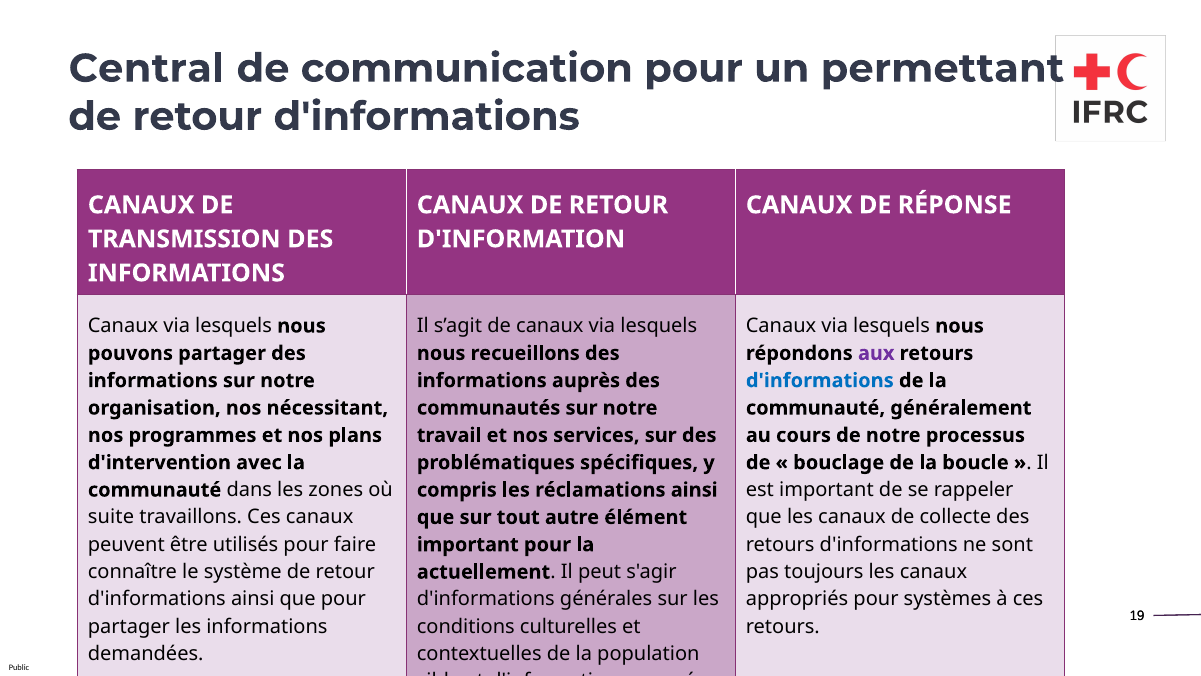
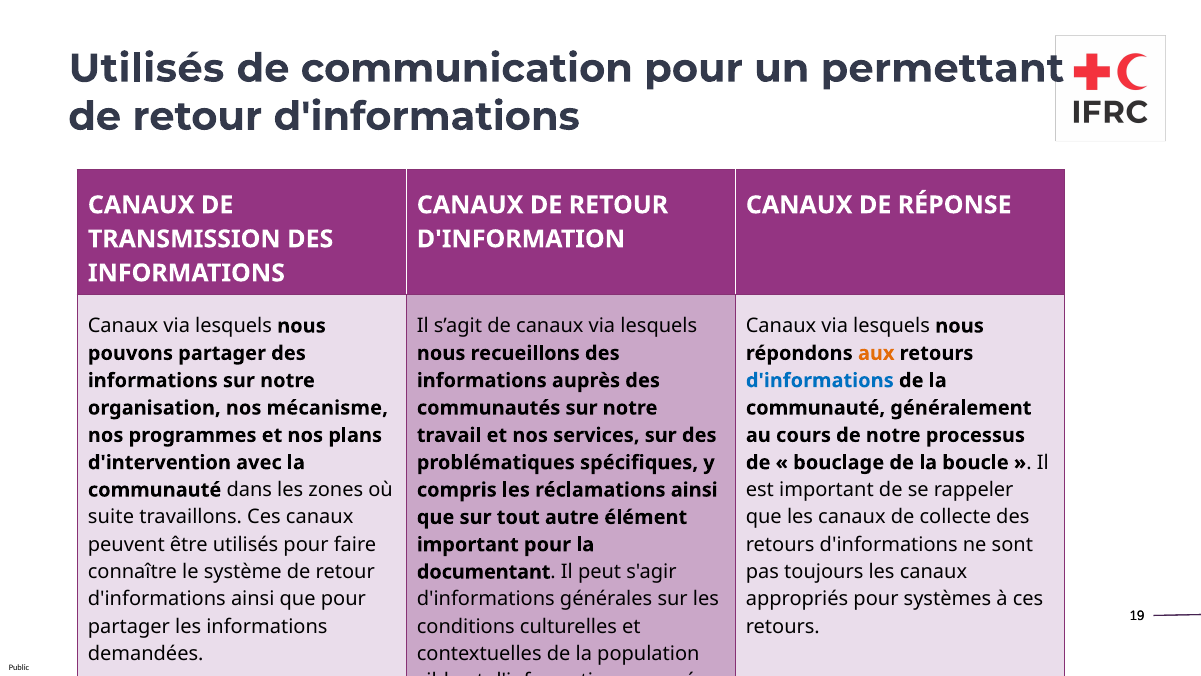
Central at (147, 68): Central -> Utilisés
aux colour: purple -> orange
nécessitant: nécessitant -> mécanisme
actuellement: actuellement -> documentant
